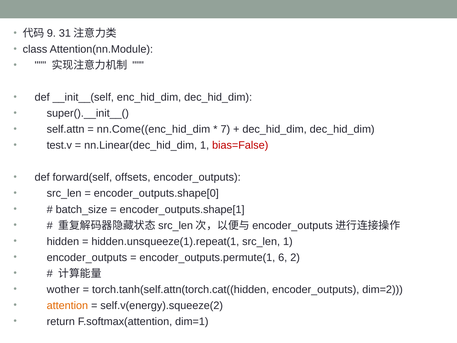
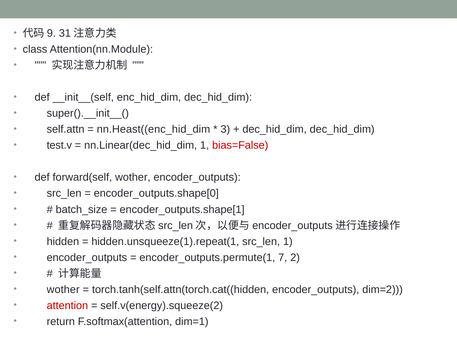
nn.Come((enc_hid_dim: nn.Come((enc_hid_dim -> nn.Heast((enc_hid_dim
7: 7 -> 3
forward(self offsets: offsets -> wother
6: 6 -> 7
attention colour: orange -> red
